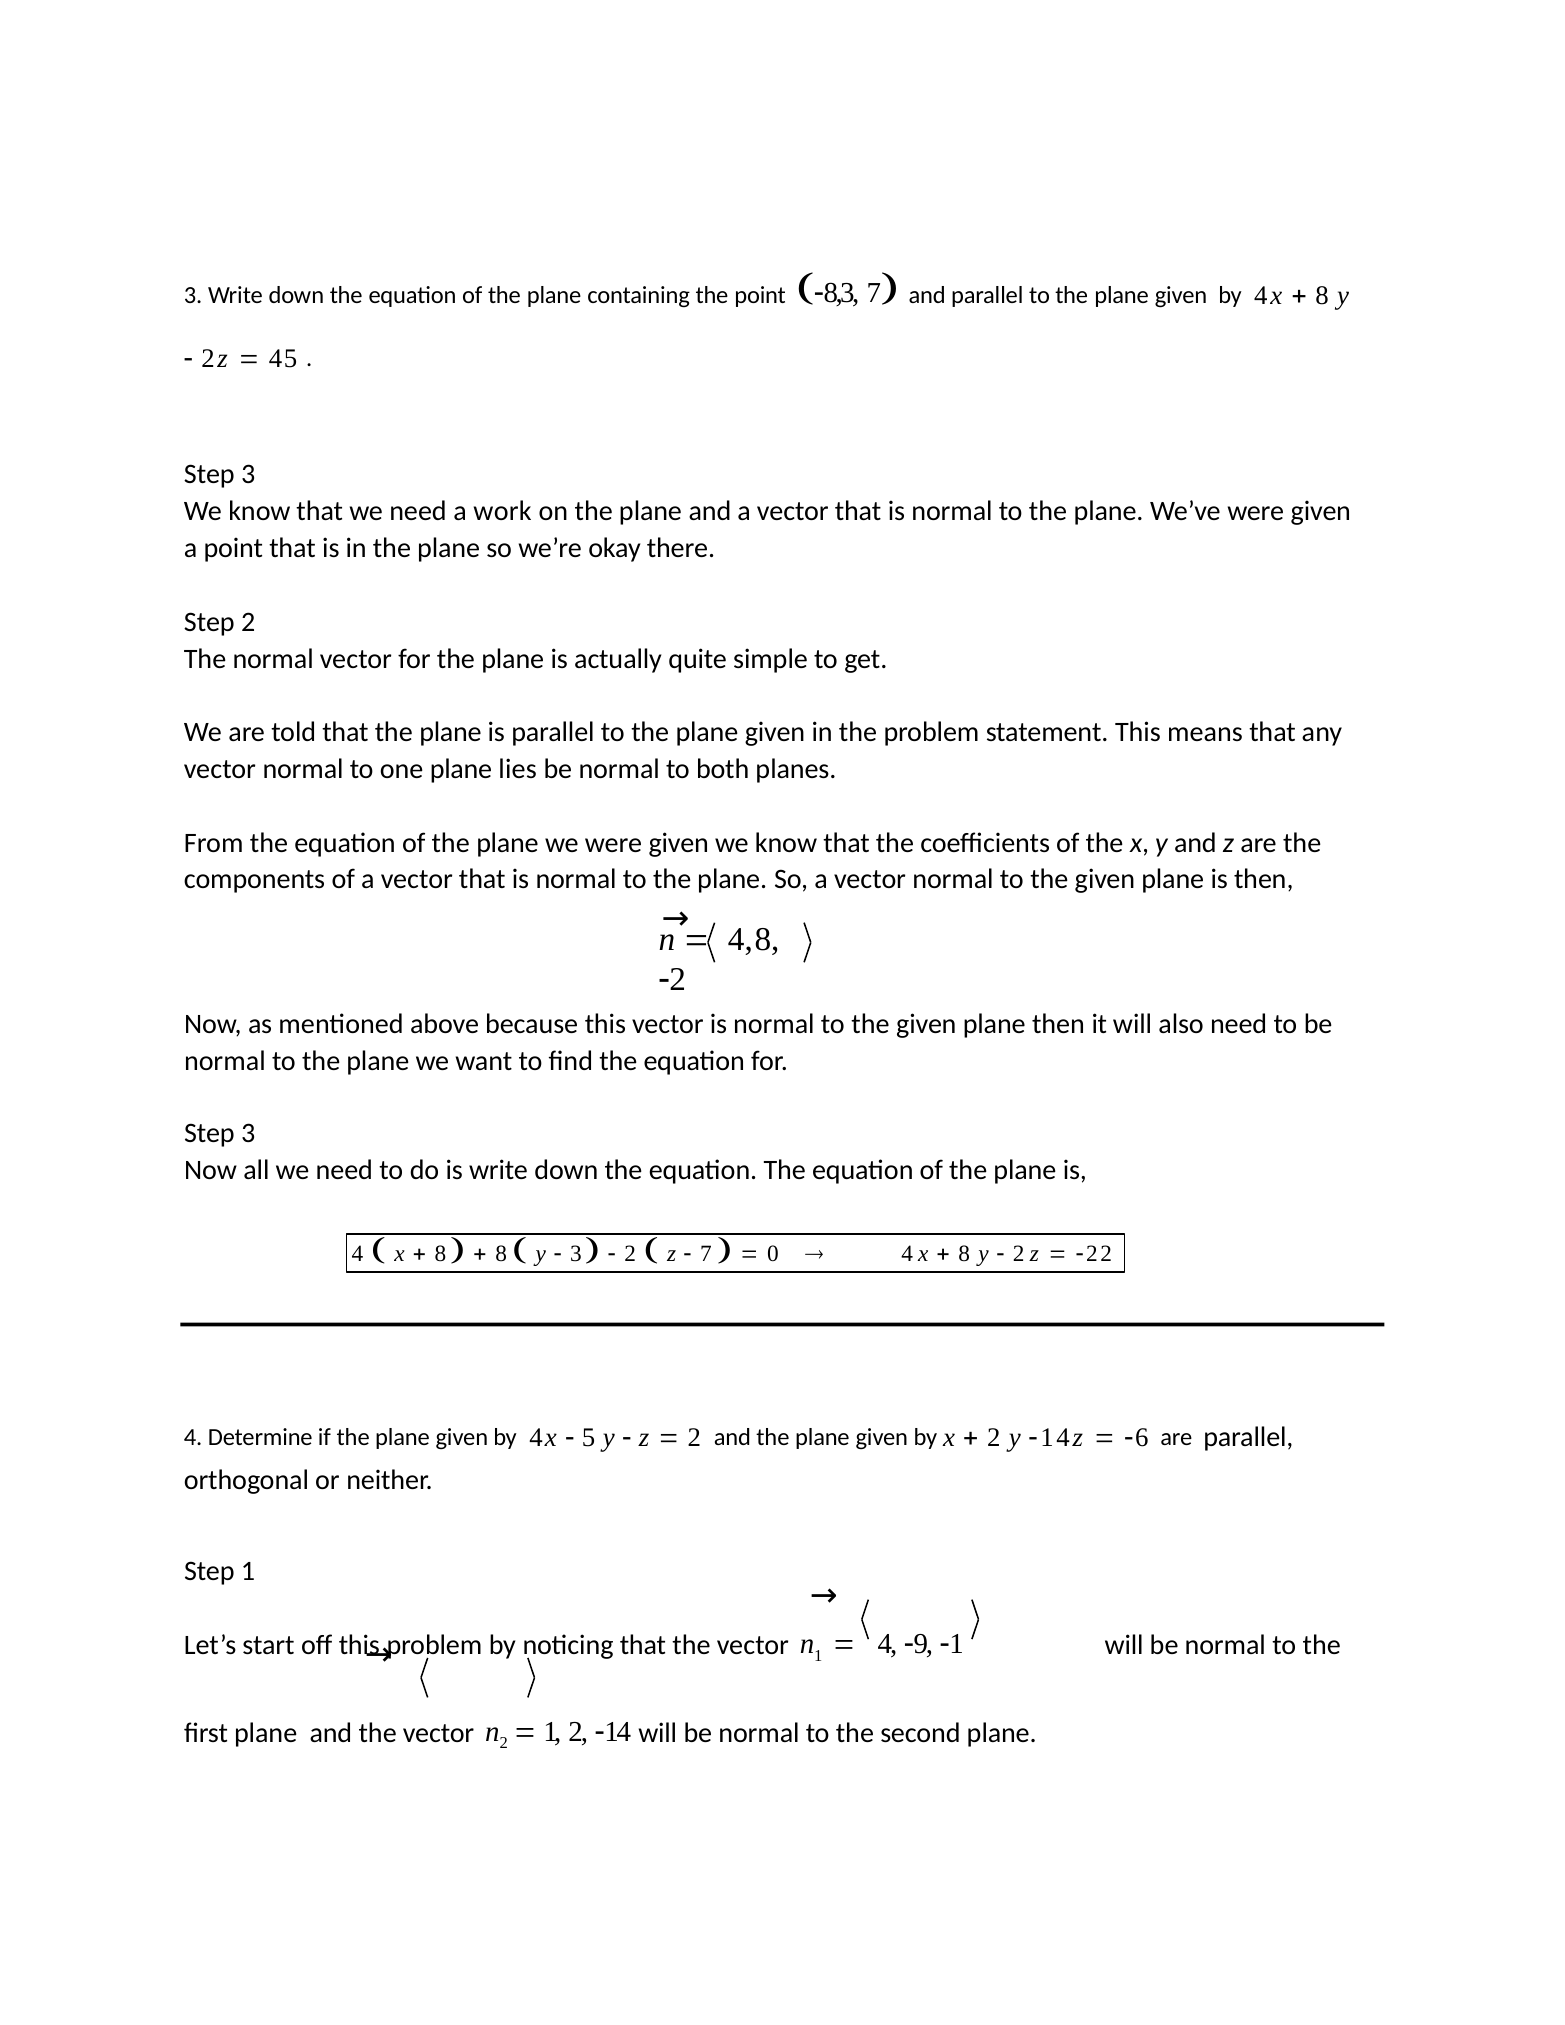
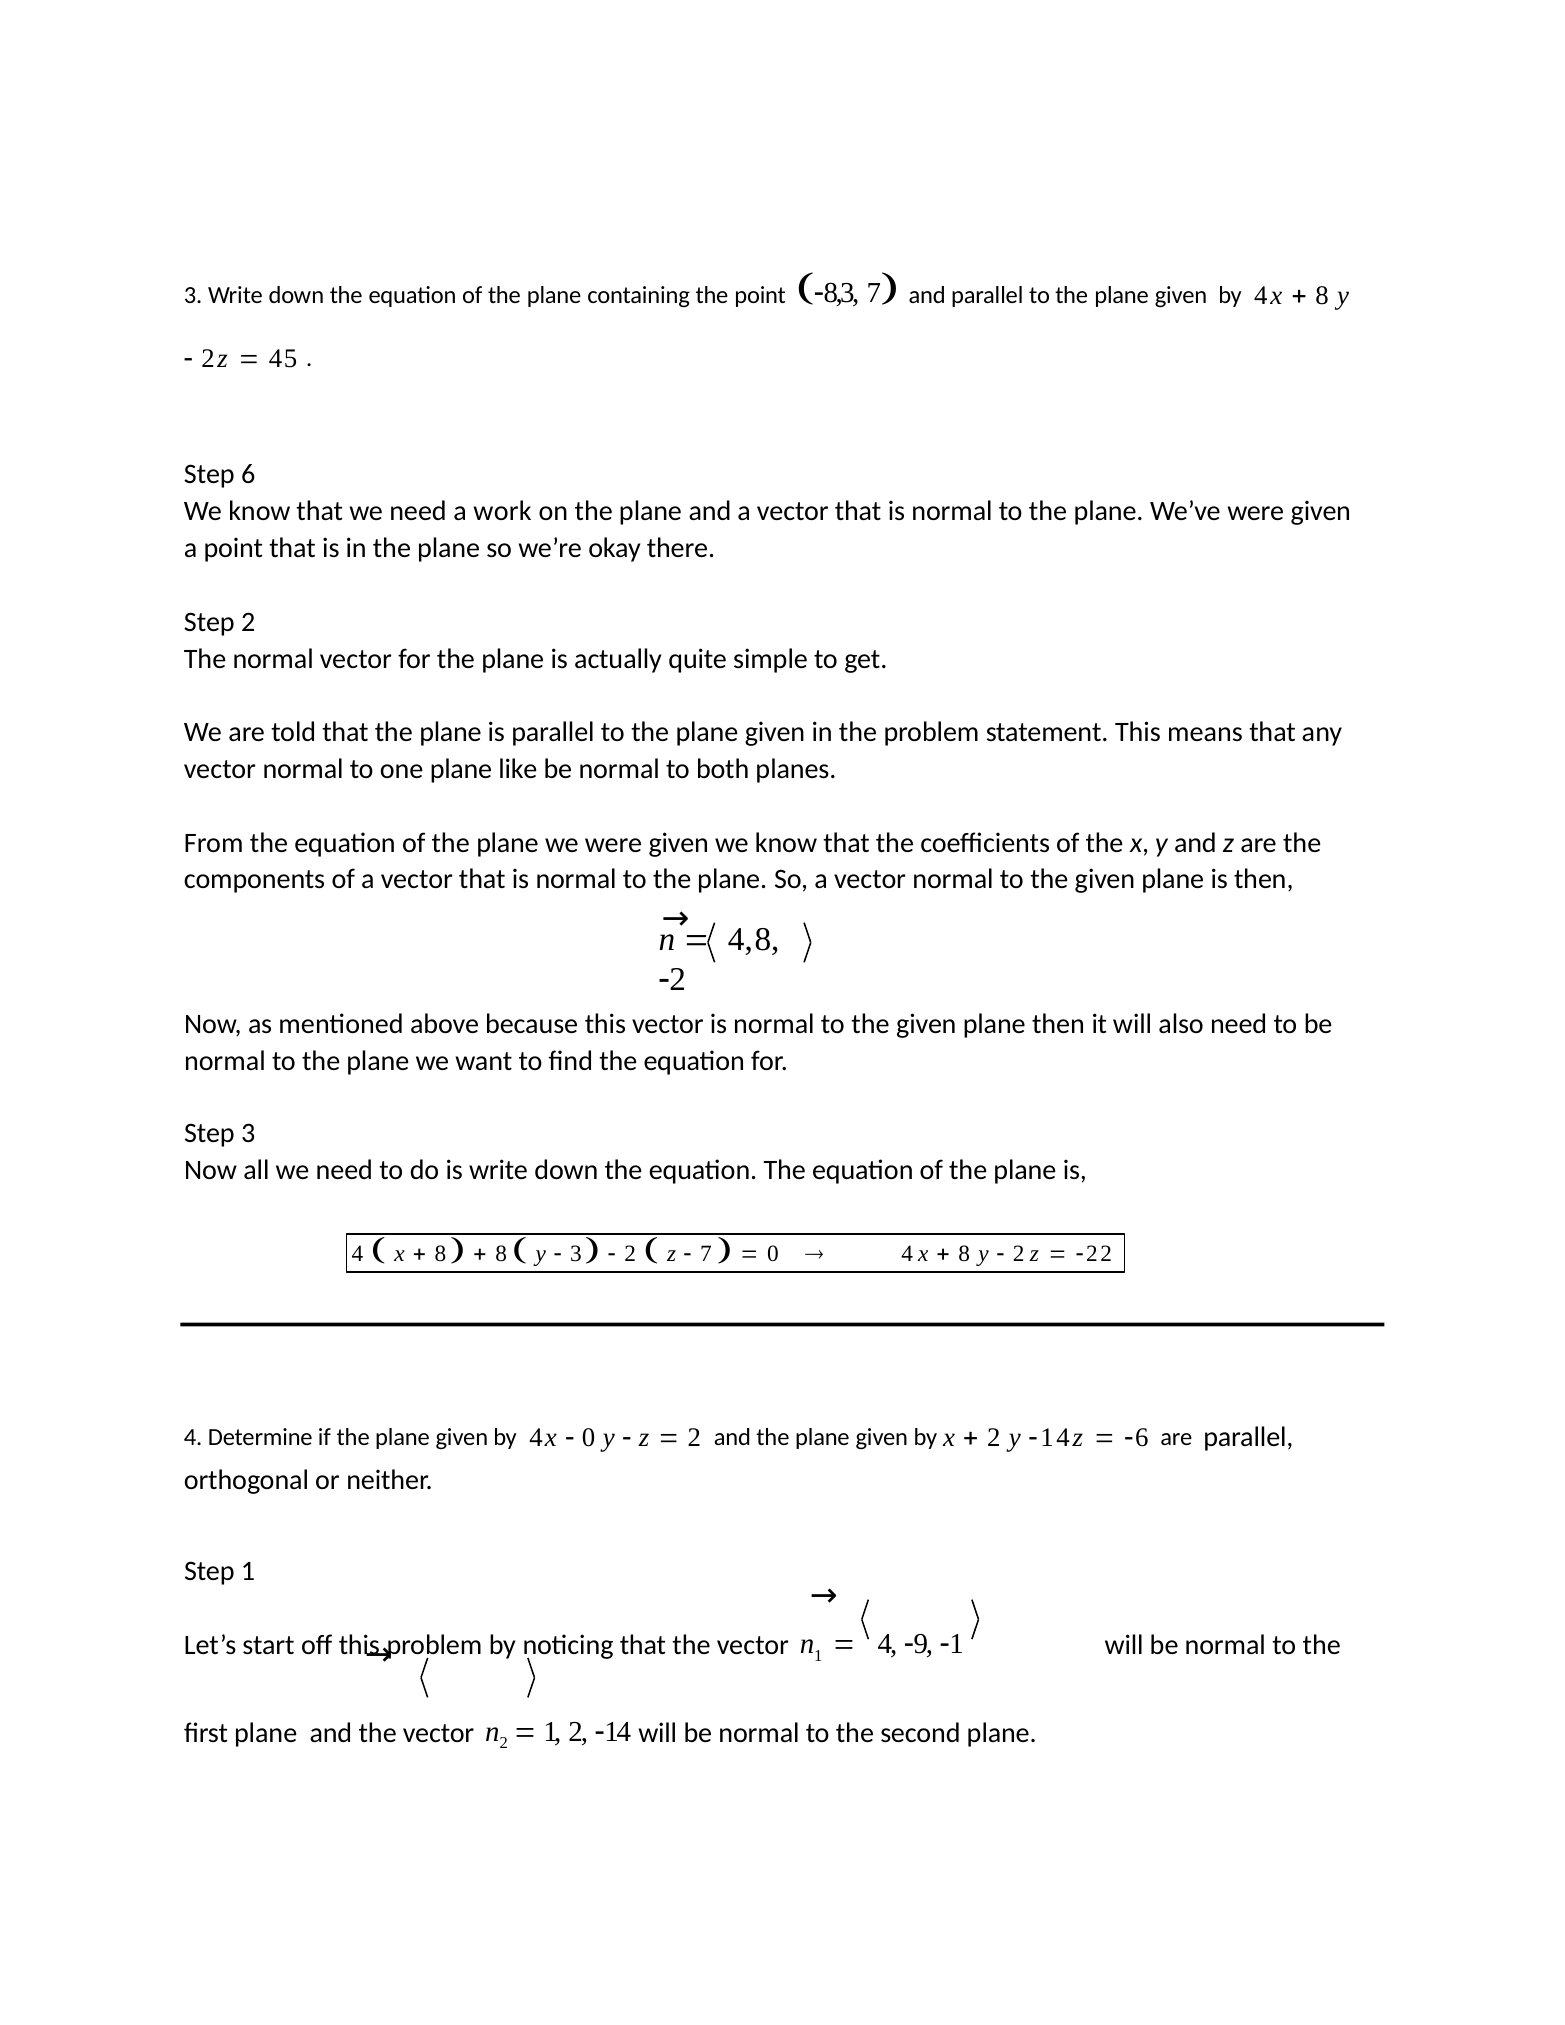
3 at (248, 474): 3 -> 6
lies: lies -> like
5 at (589, 1438): 5 -> 0
